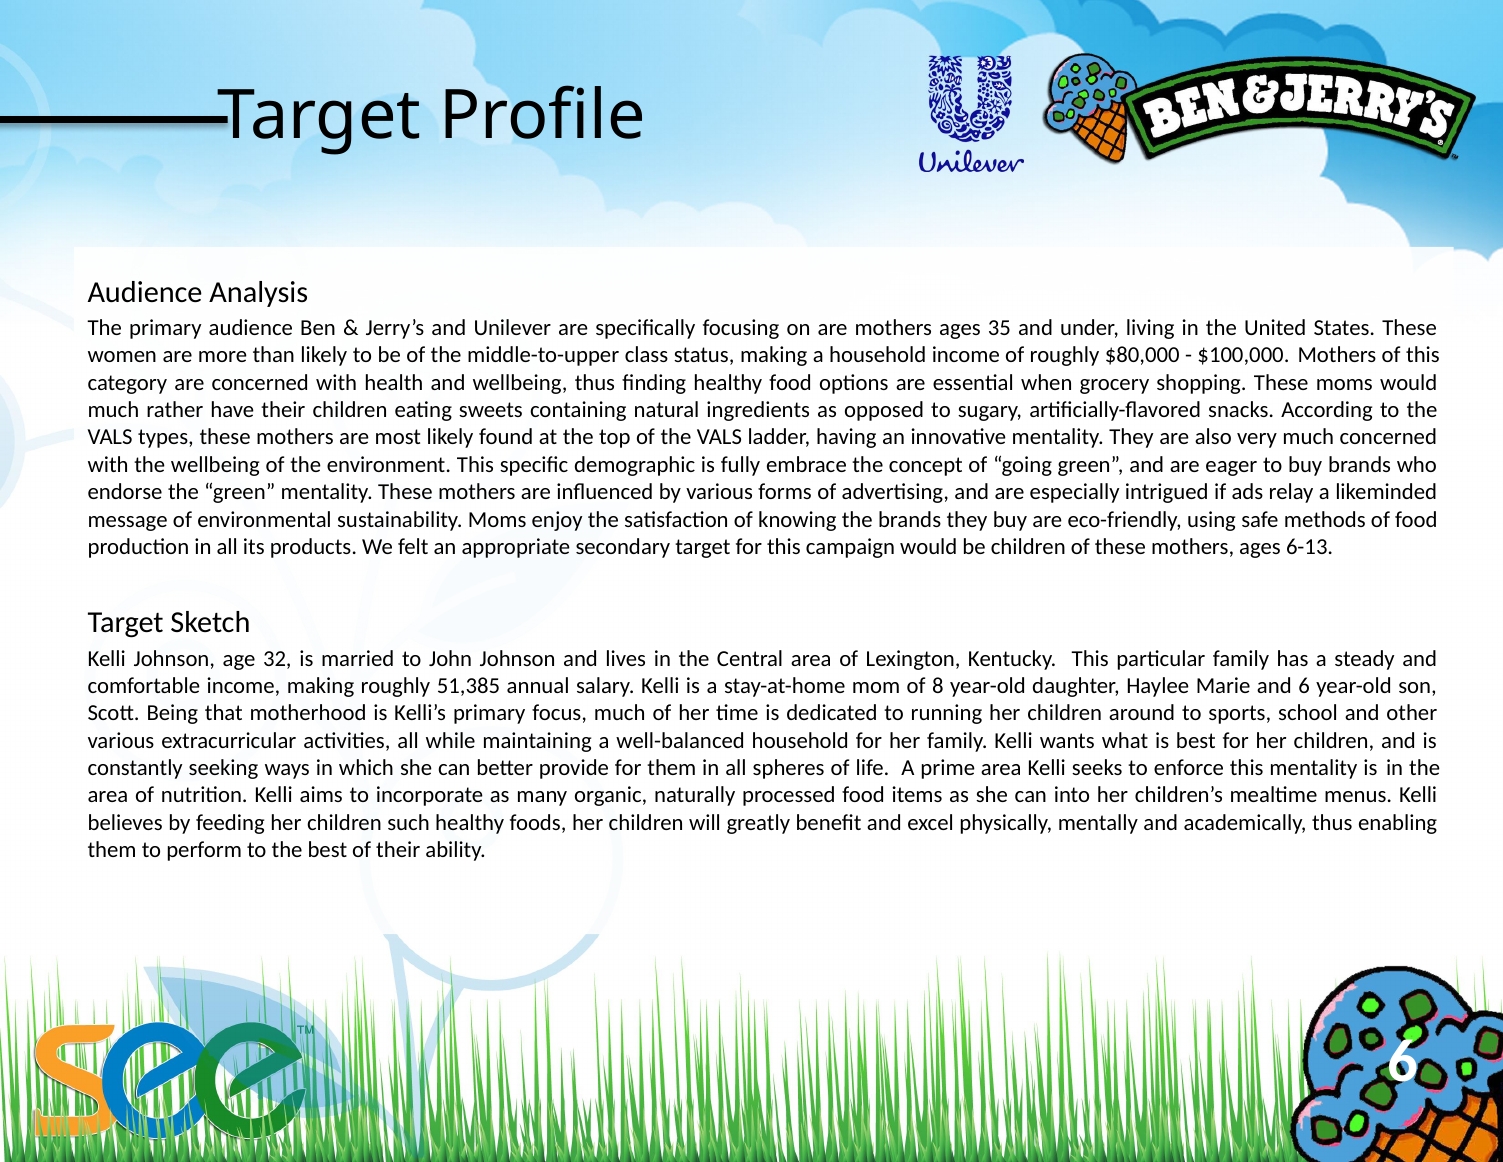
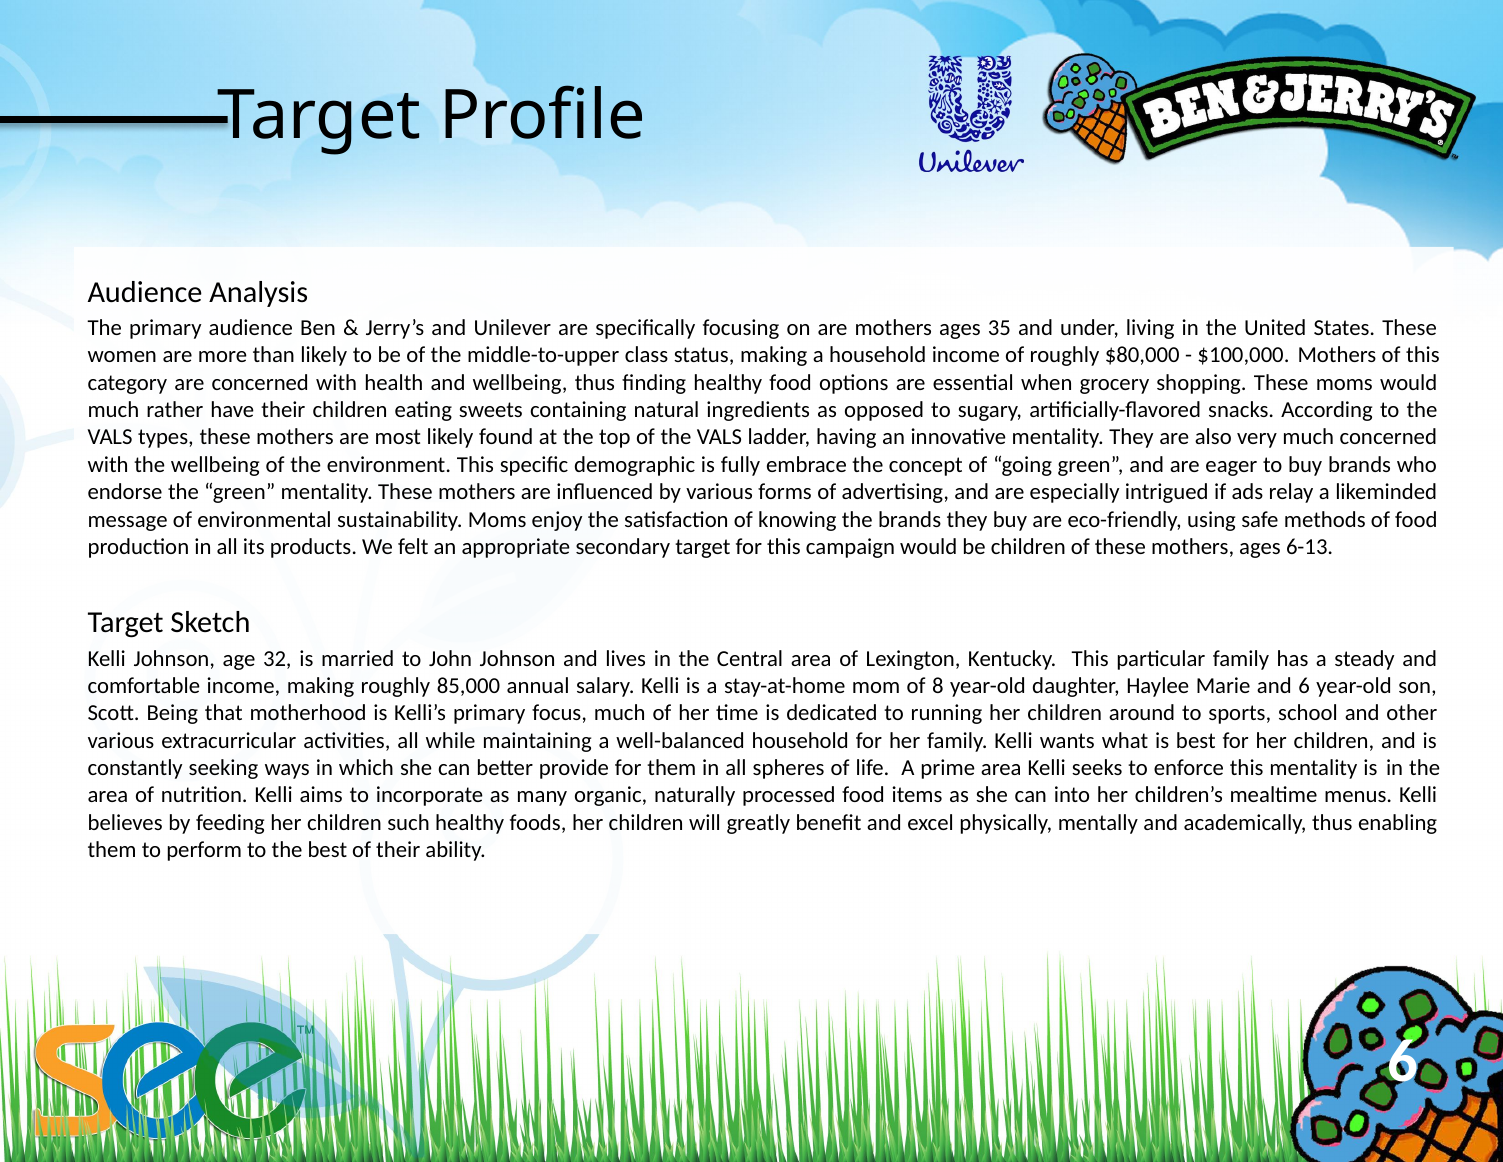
51,385: 51,385 -> 85,000
